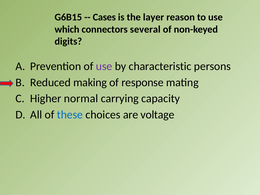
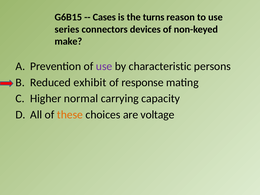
layer: layer -> turns
which: which -> series
several: several -> devices
digits: digits -> make
making: making -> exhibit
these colour: blue -> orange
